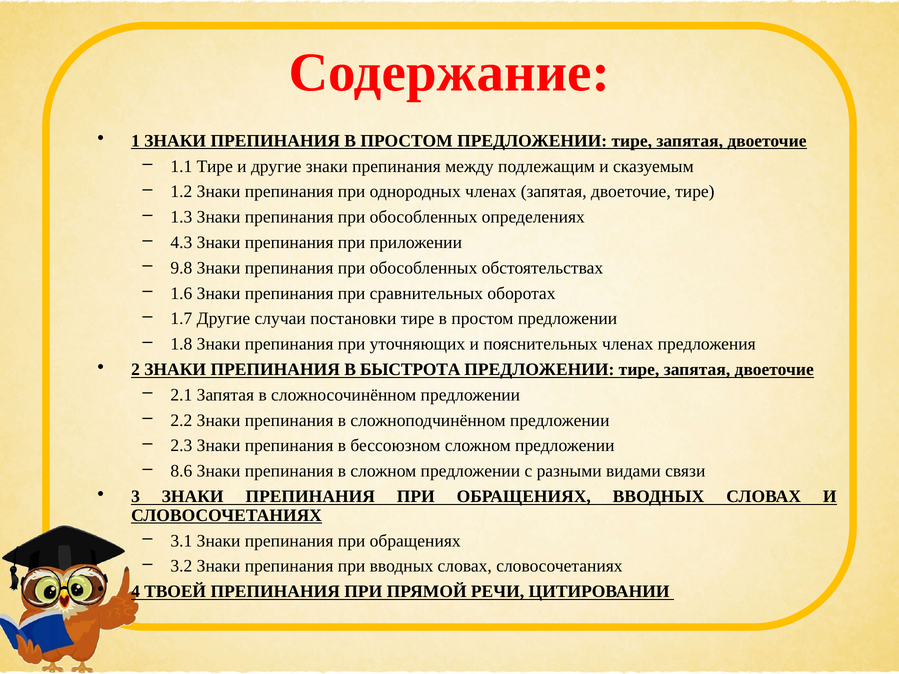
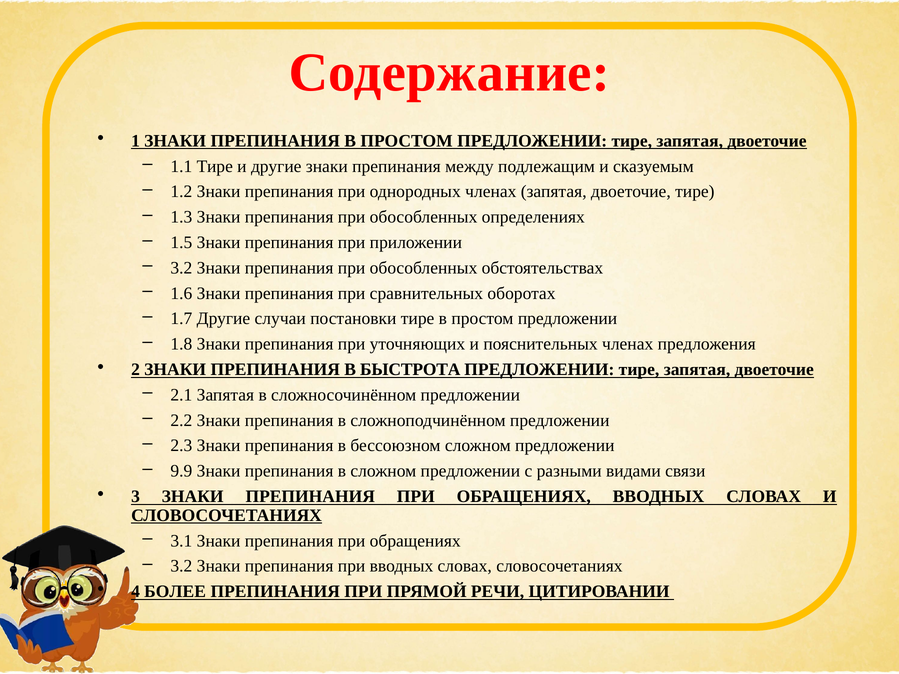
4.3: 4.3 -> 1.5
9.8 at (181, 268): 9.8 -> 3.2
8.6: 8.6 -> 9.9
ТВОЕЙ: ТВОЕЙ -> БОЛЕЕ
